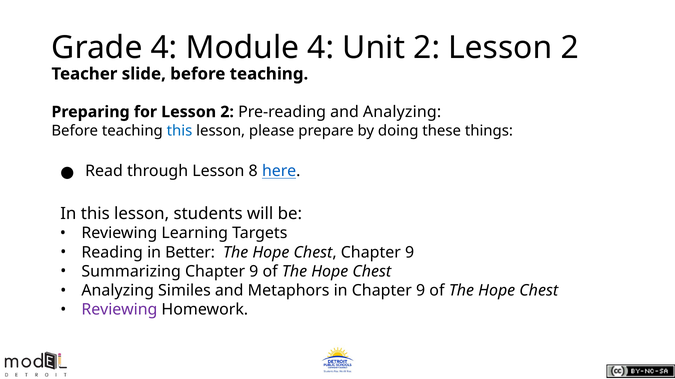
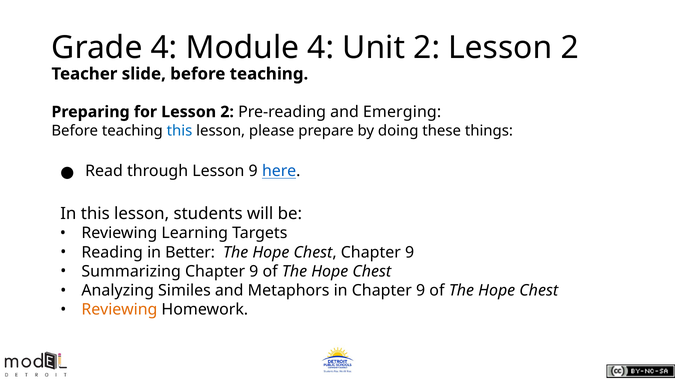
and Analyzing: Analyzing -> Emerging
Lesson 8: 8 -> 9
Reviewing at (119, 310) colour: purple -> orange
